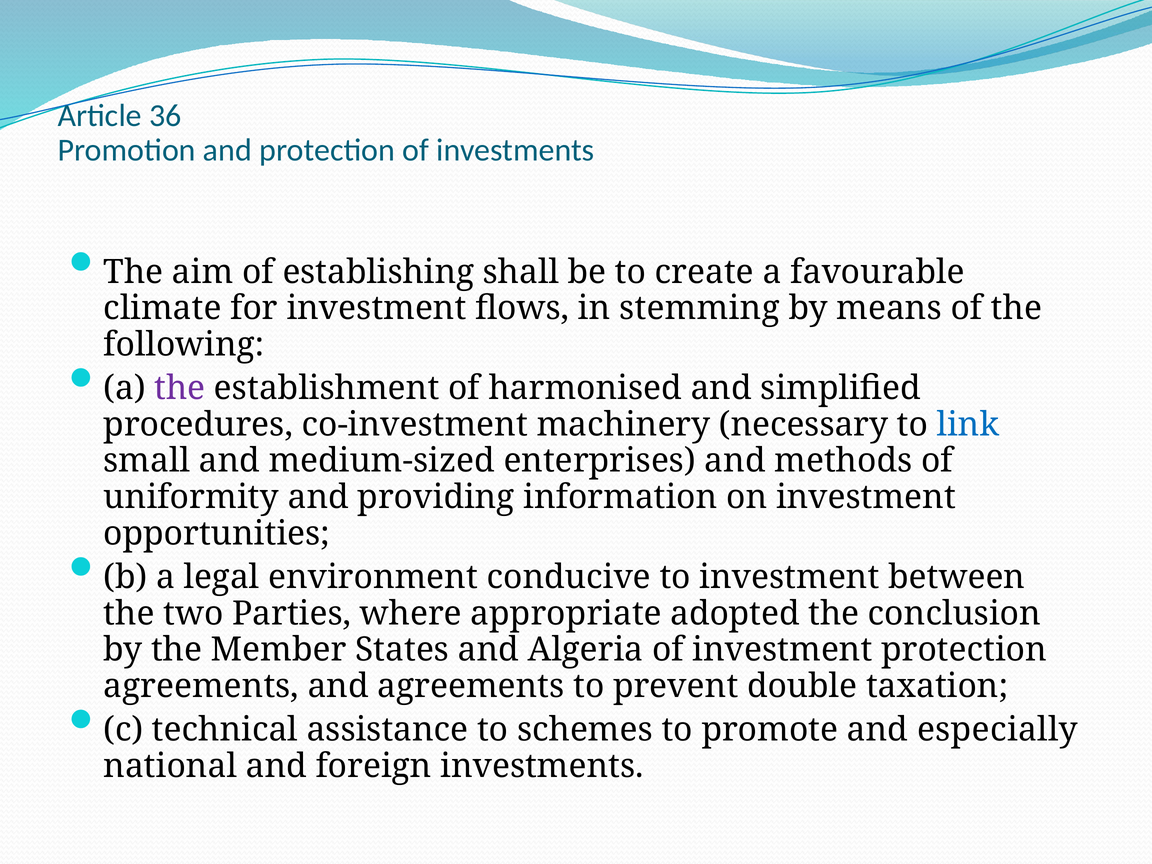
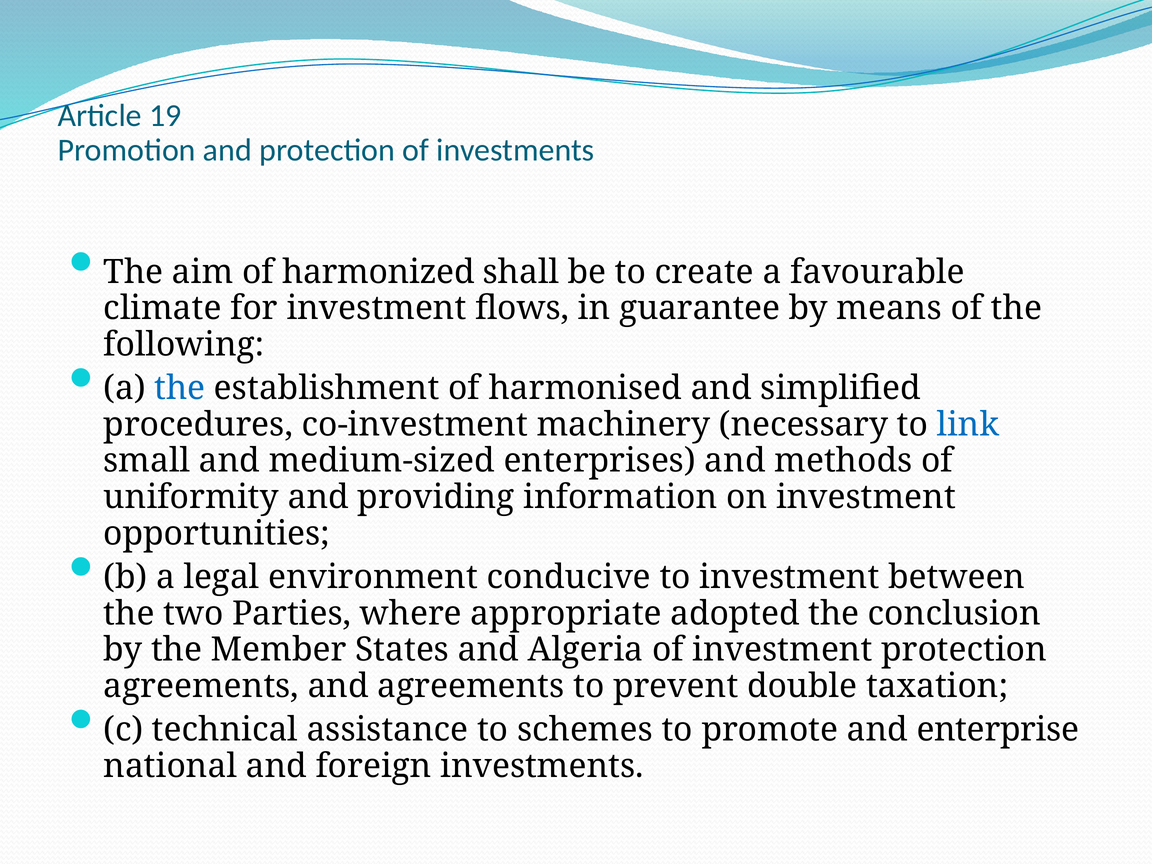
36: 36 -> 19
establishing: establishing -> harmonized
stemming: stemming -> guarantee
the at (180, 388) colour: purple -> blue
especially: especially -> enterprise
